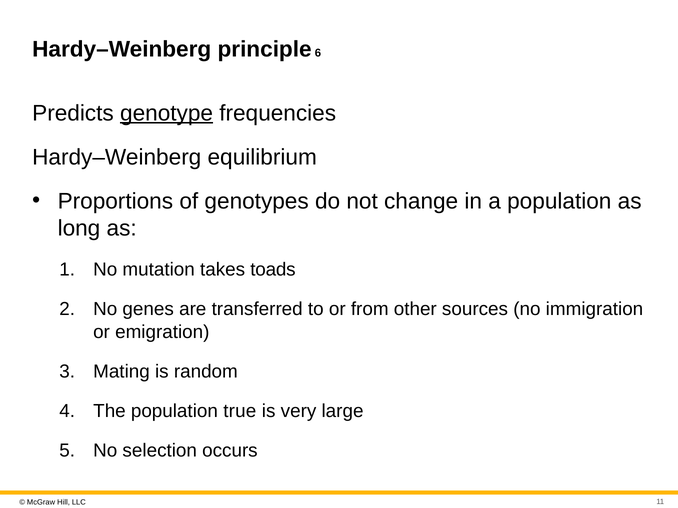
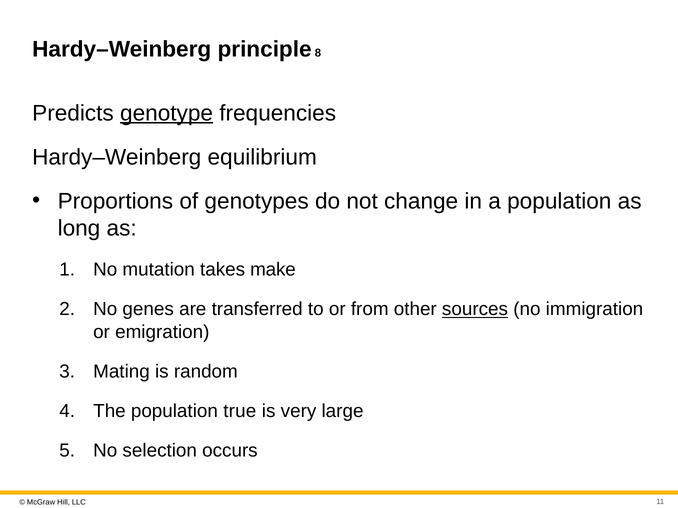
6: 6 -> 8
toads: toads -> make
sources underline: none -> present
